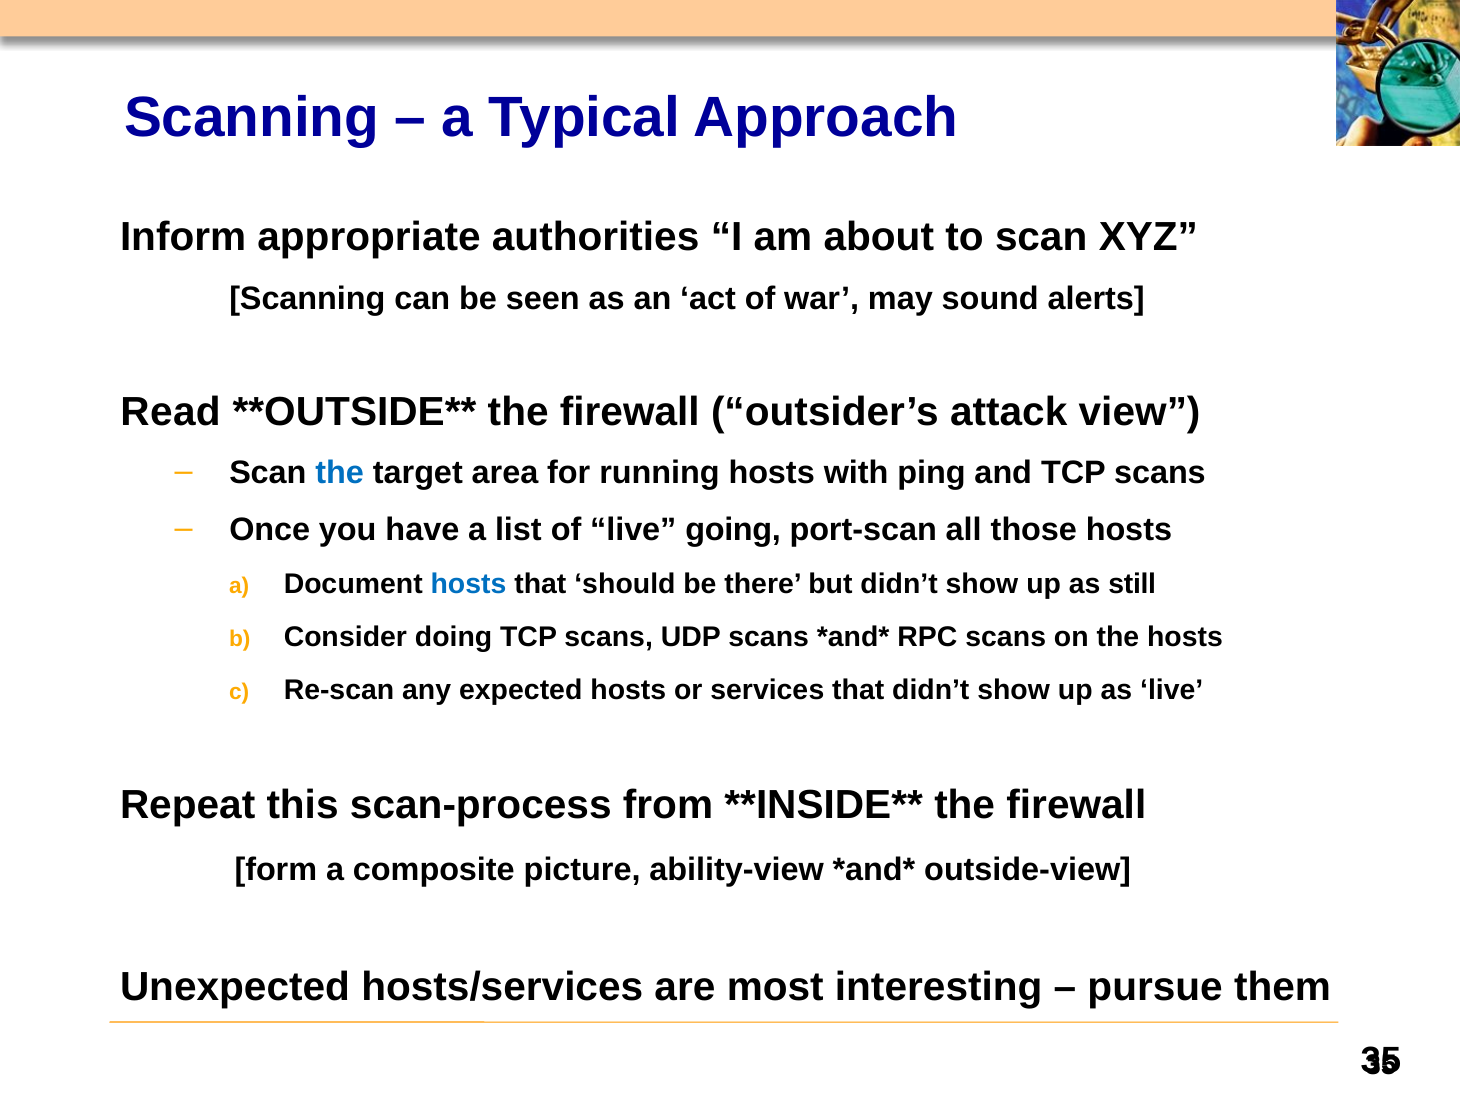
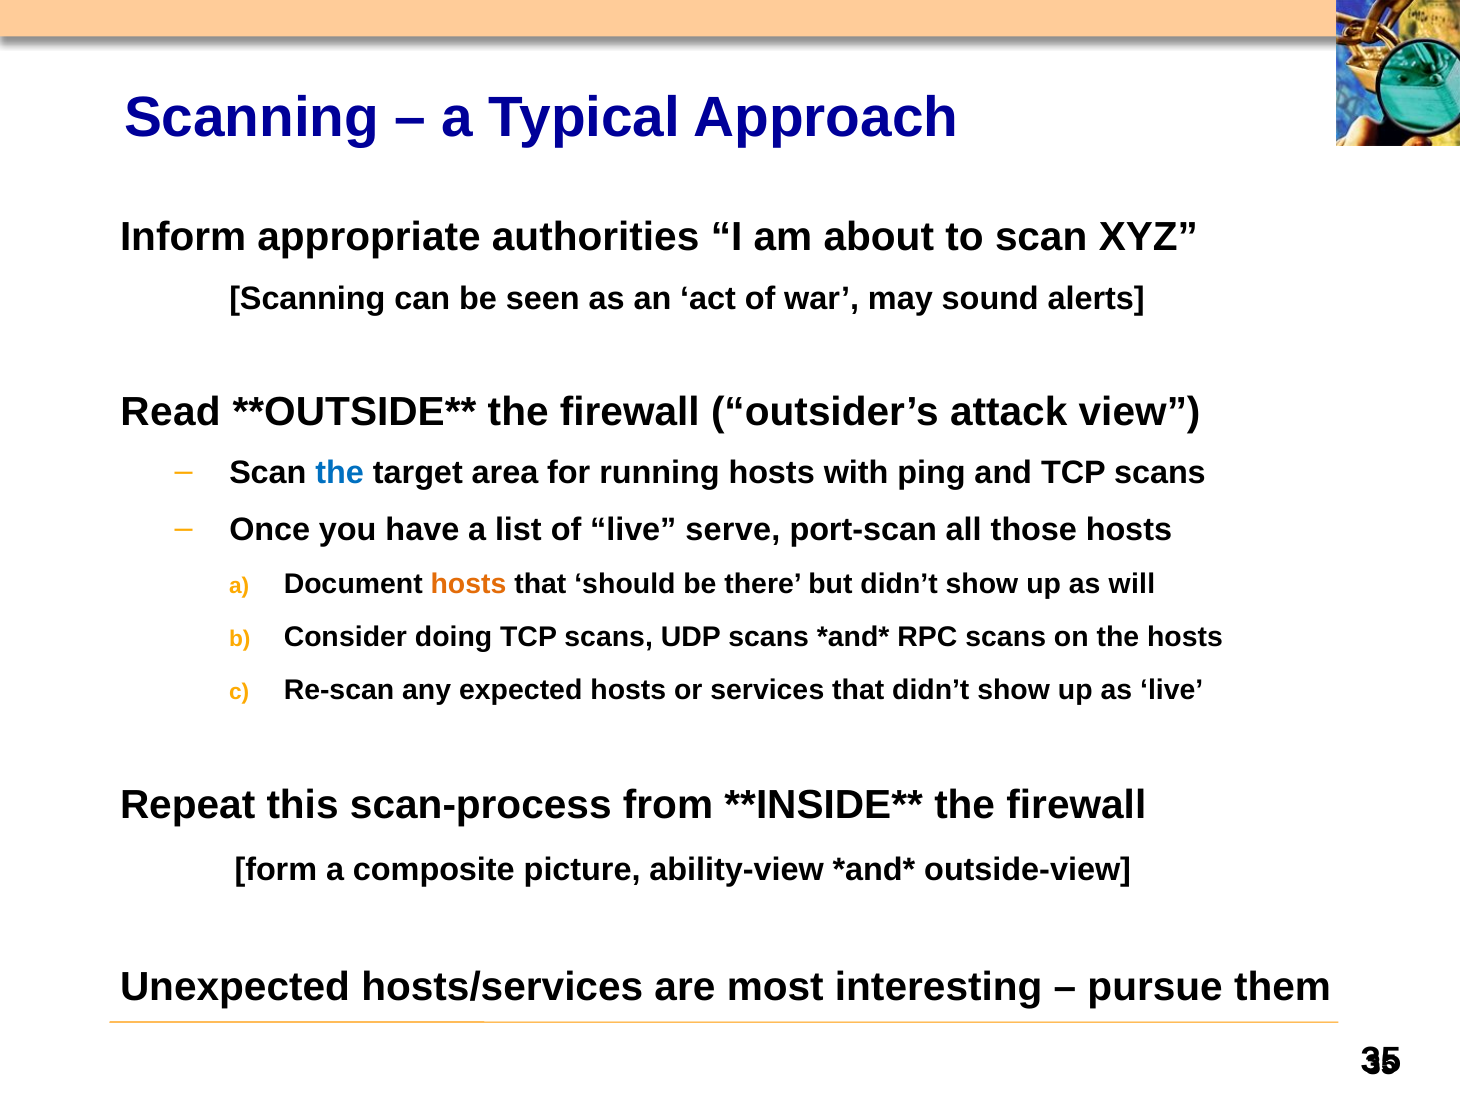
going: going -> serve
hosts at (469, 584) colour: blue -> orange
still: still -> will
